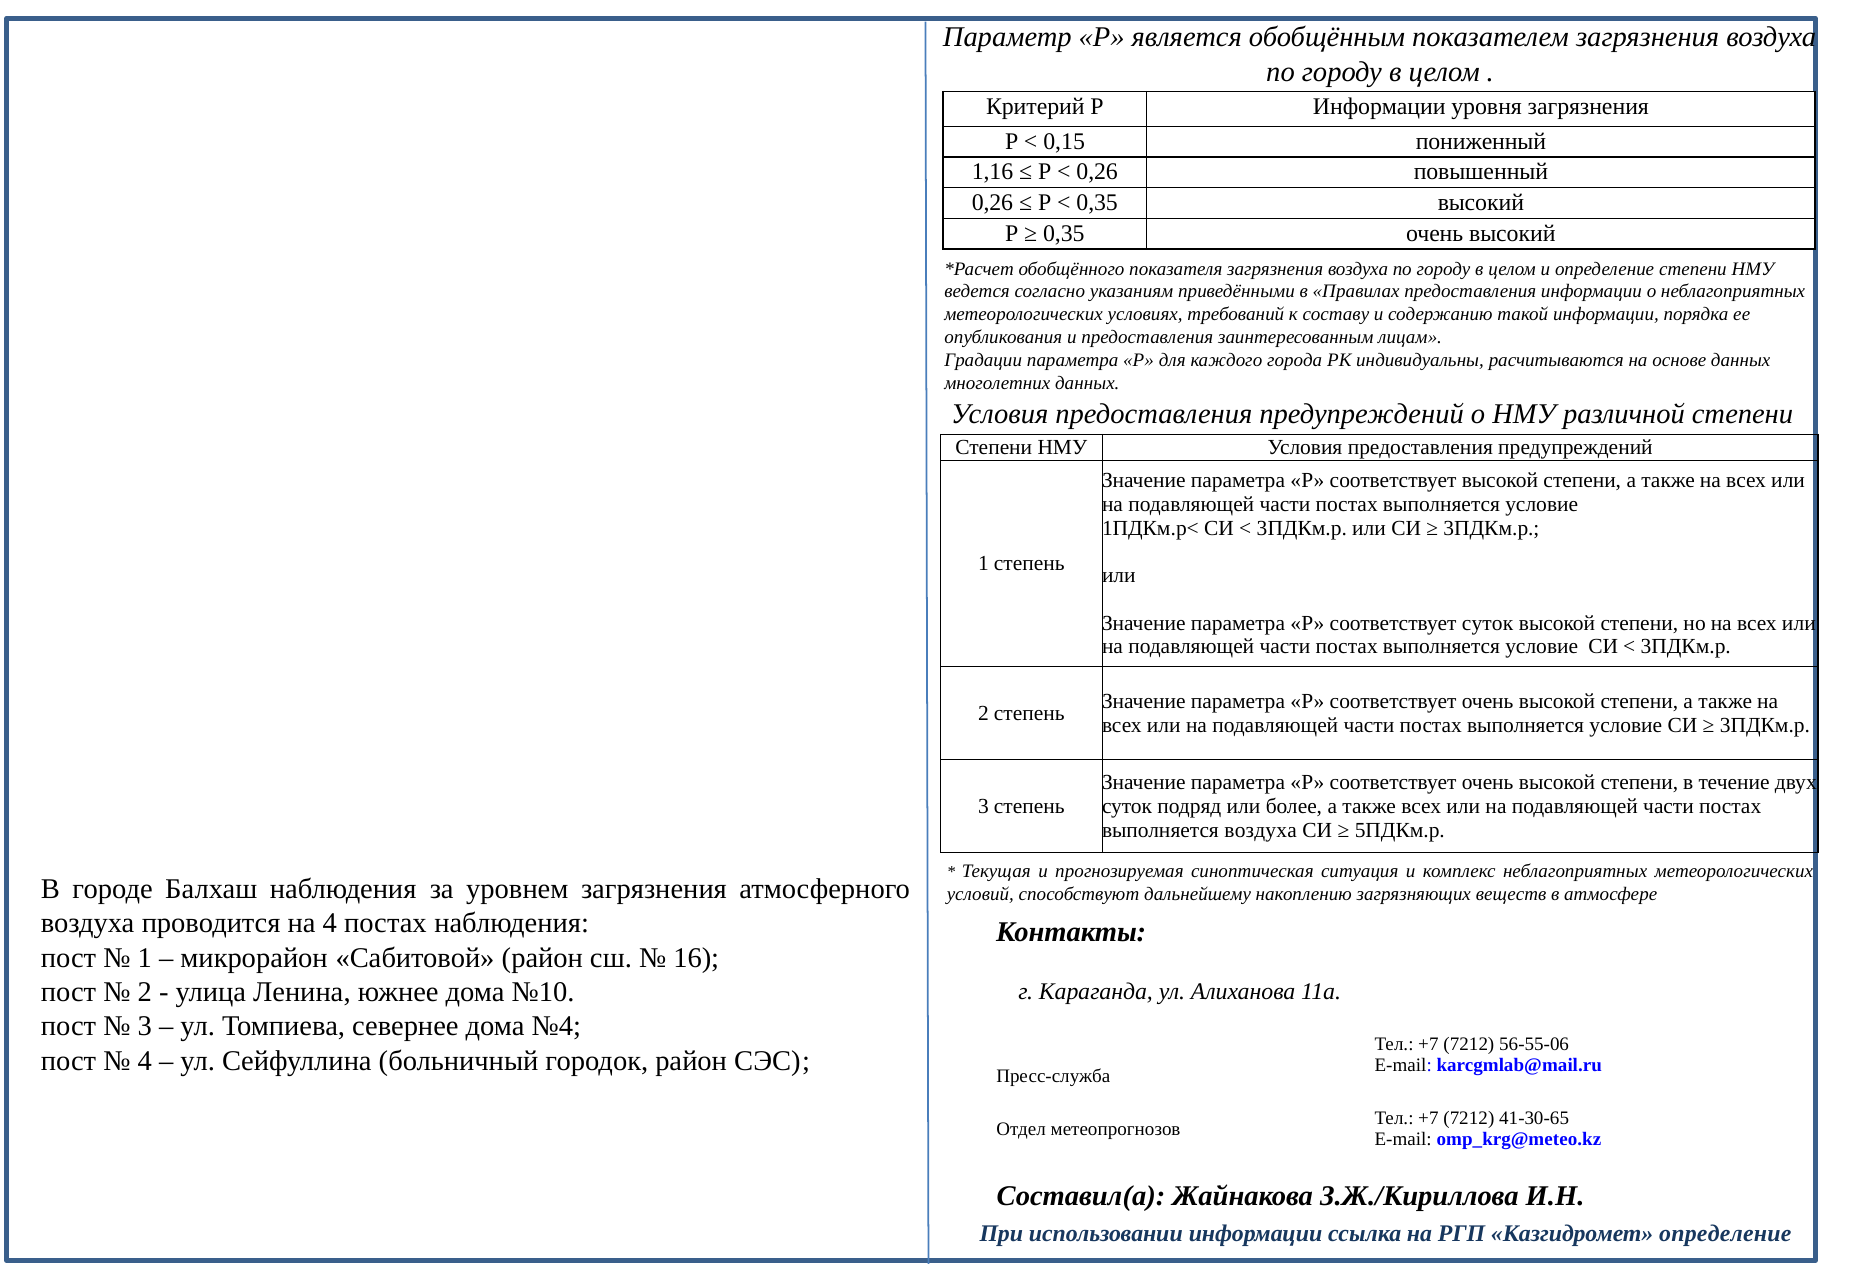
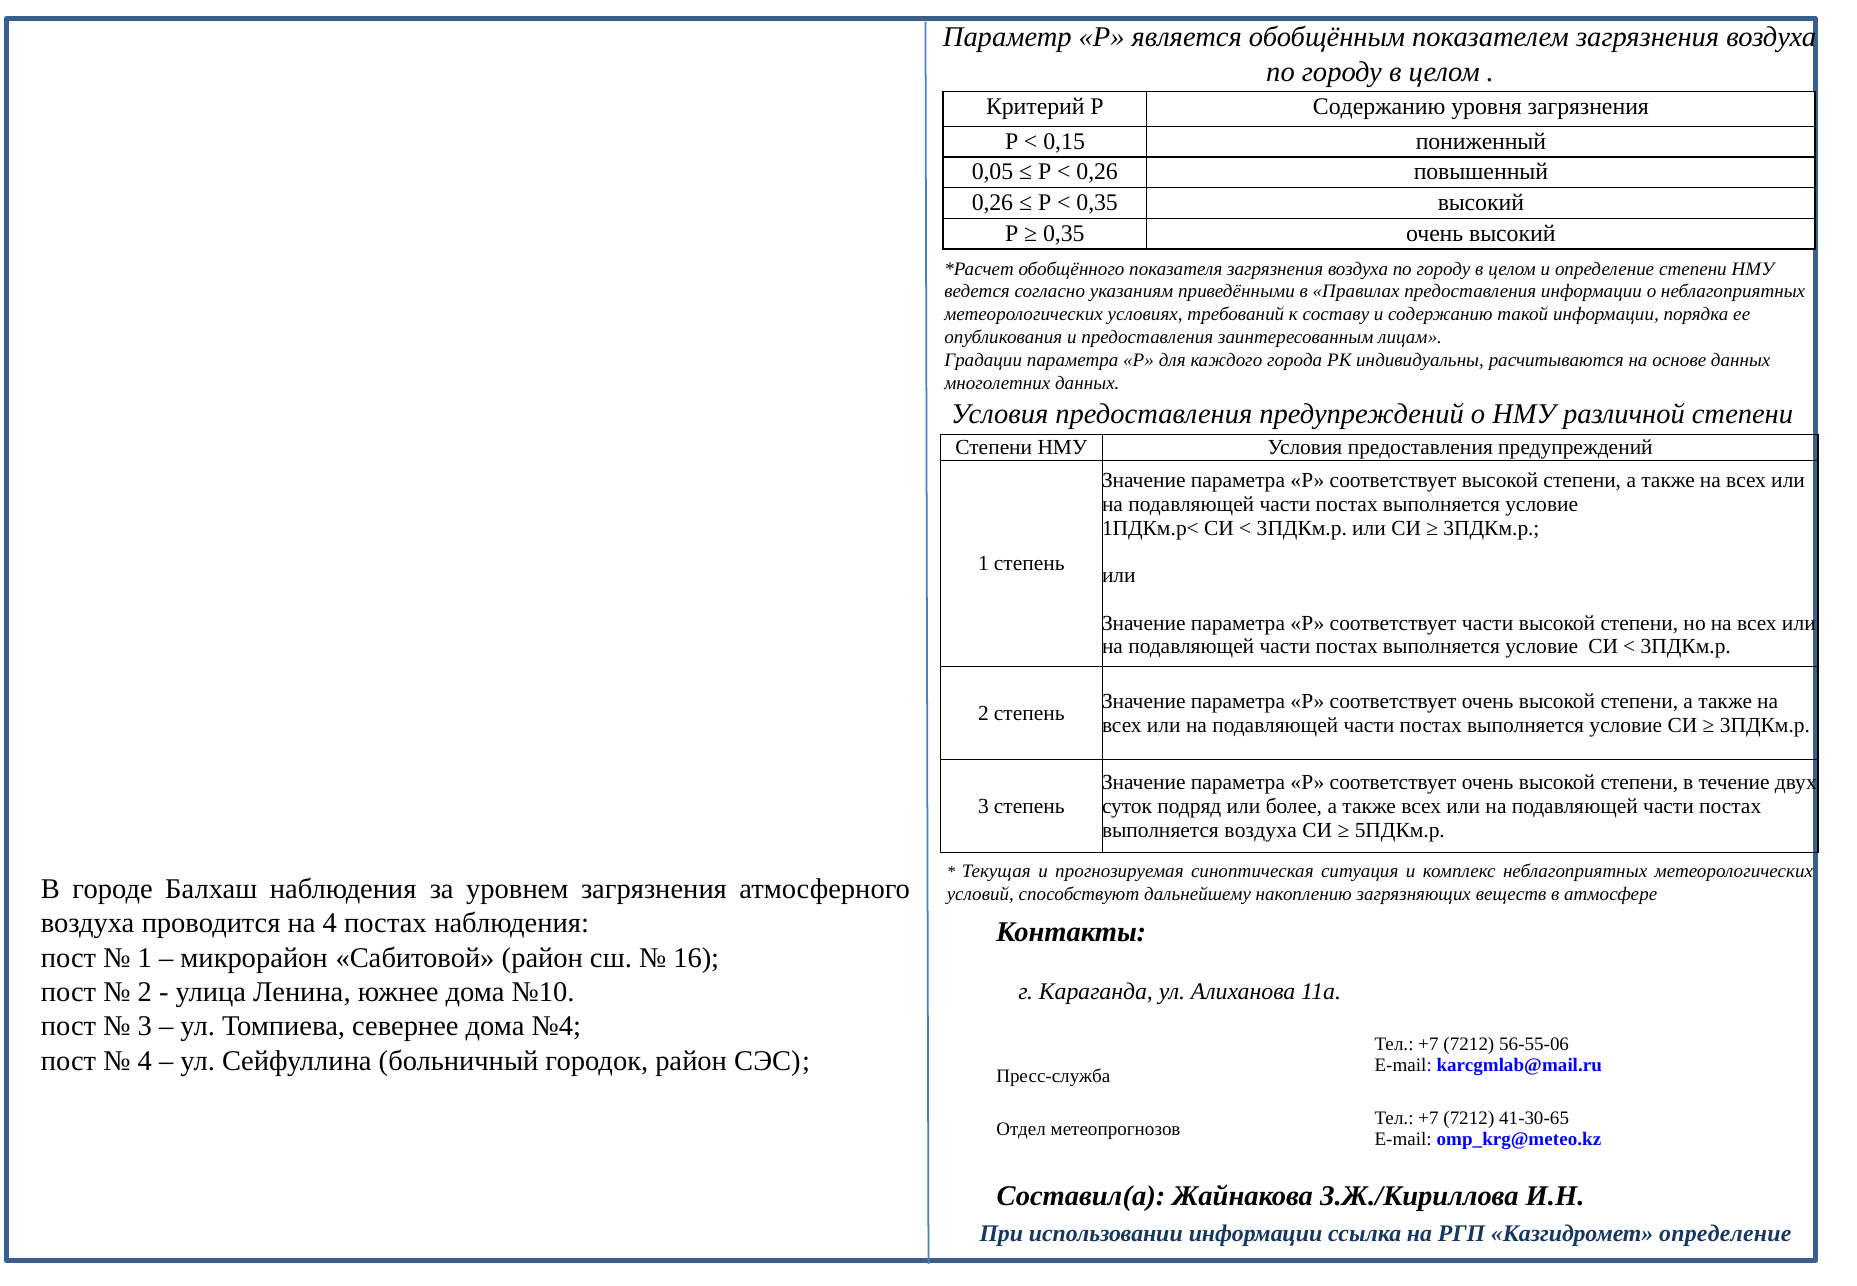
Р Информации: Информации -> Содержанию
1,16: 1,16 -> 0,05
соответствует суток: суток -> части
